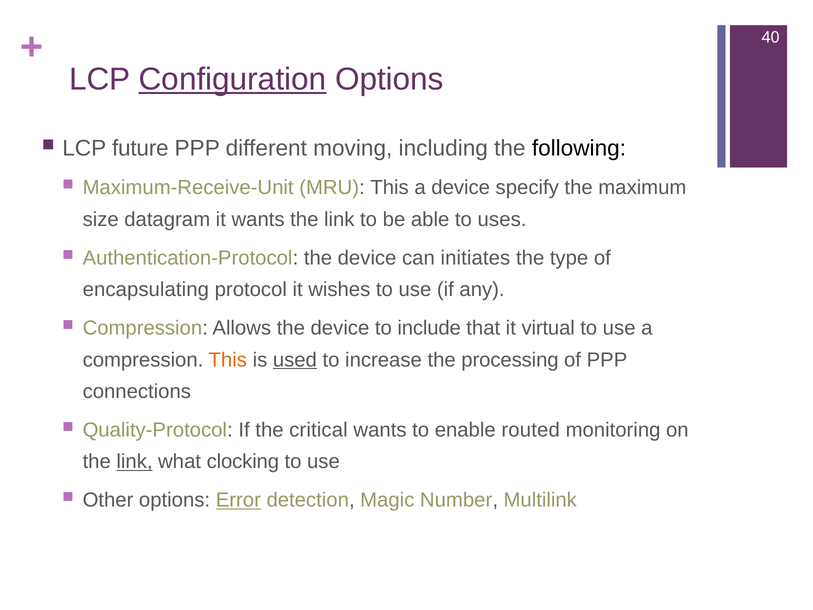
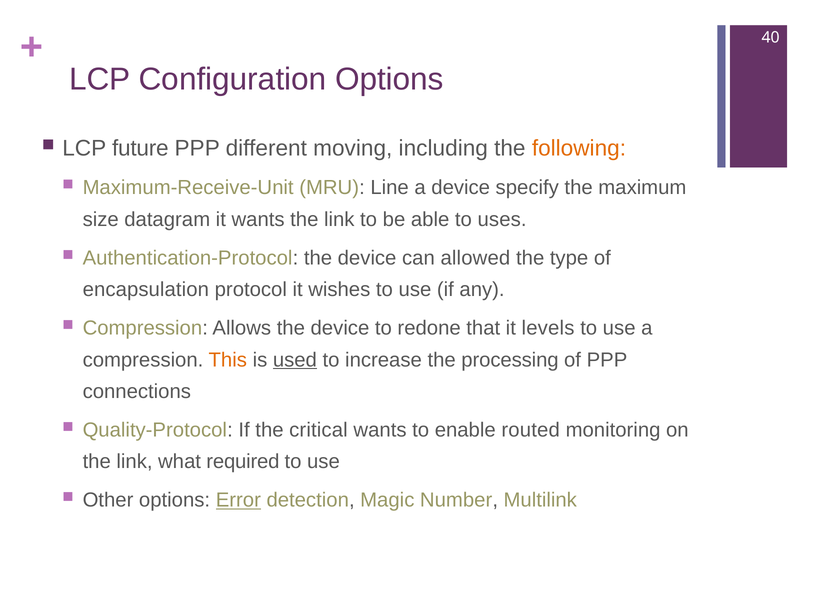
Configuration underline: present -> none
following colour: black -> orange
MRU This: This -> Line
initiates: initiates -> allowed
encapsulating: encapsulating -> encapsulation
include: include -> redone
virtual: virtual -> levels
link at (135, 462) underline: present -> none
clocking: clocking -> required
